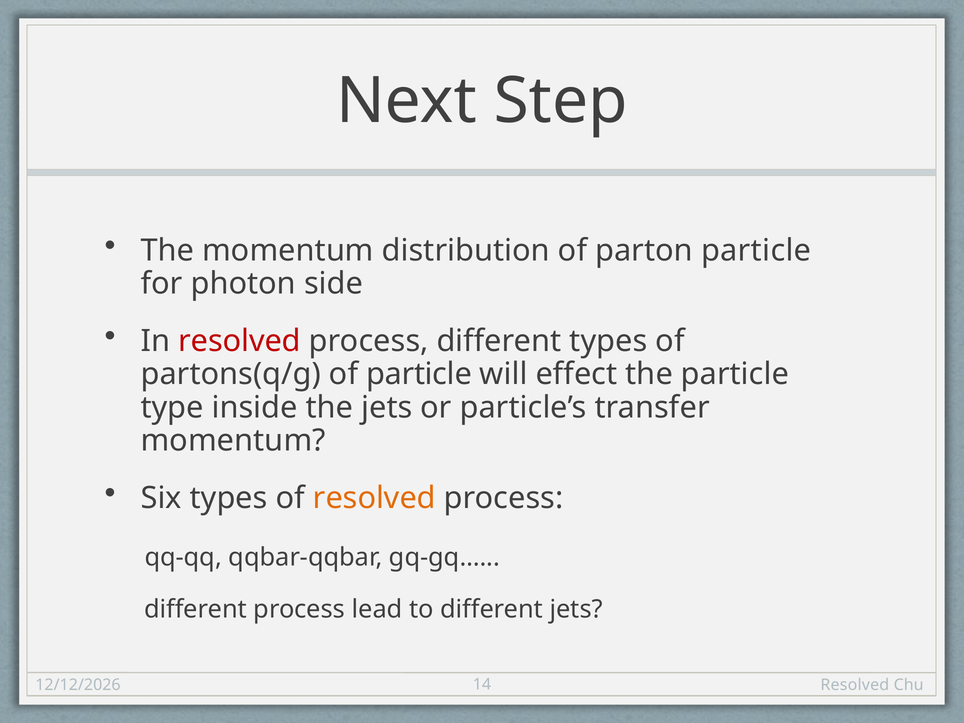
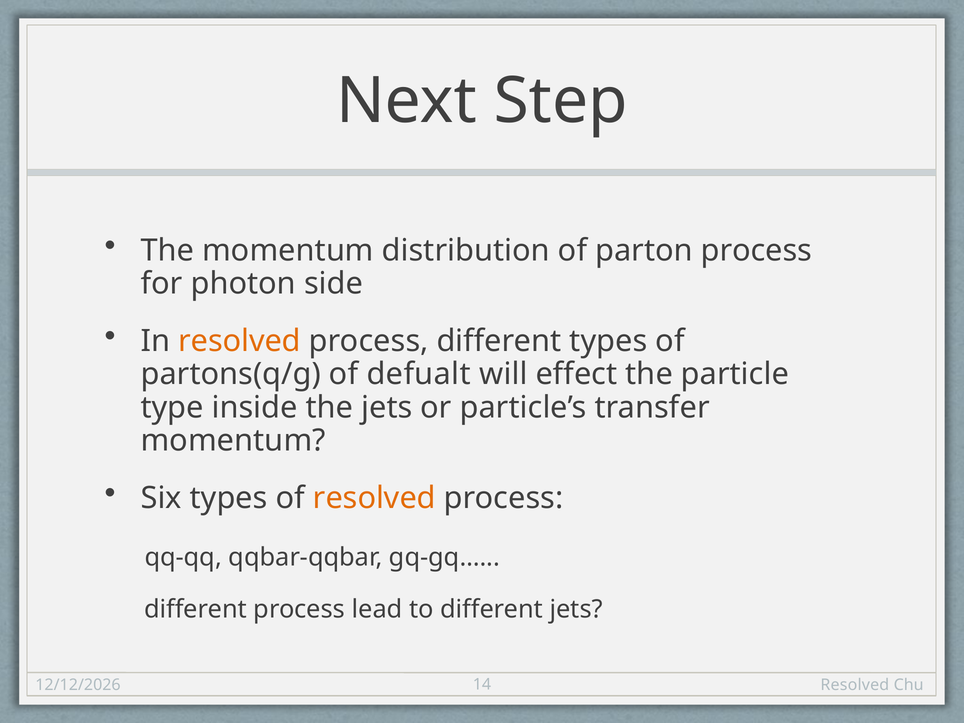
parton particle: particle -> process
resolved at (239, 341) colour: red -> orange
of particle: particle -> defualt
